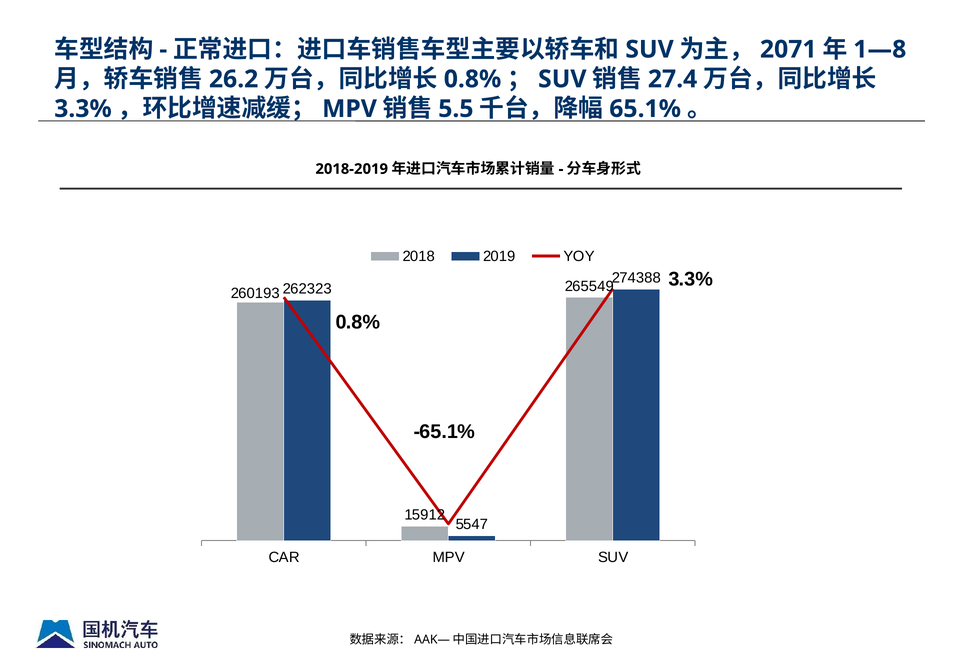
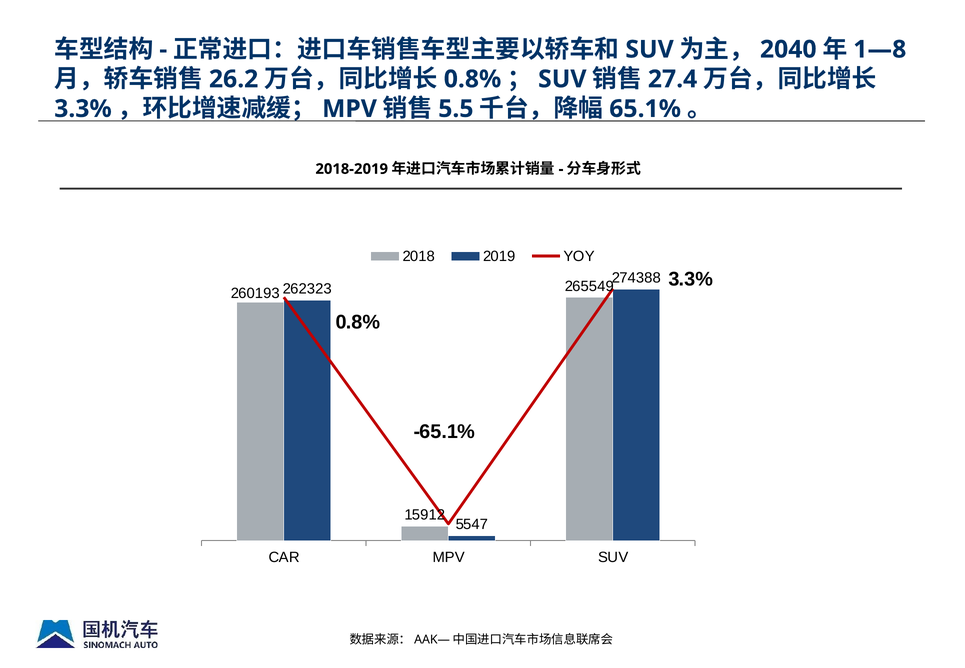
2071: 2071 -> 2040
